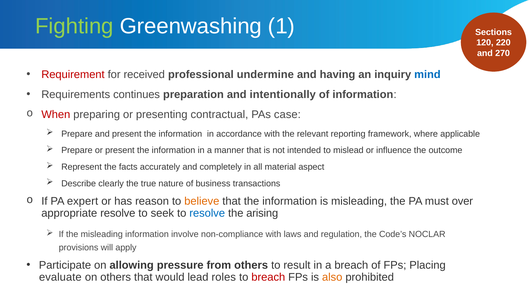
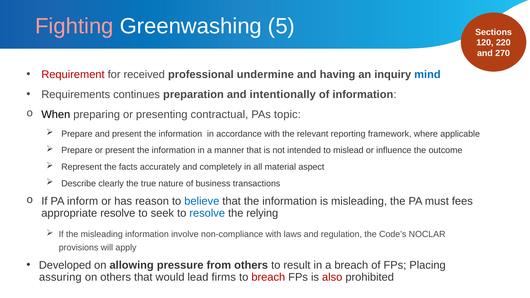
Fighting colour: light green -> pink
1: 1 -> 5
When colour: red -> black
case: case -> topic
expert: expert -> inform
believe colour: orange -> blue
over: over -> fees
arising: arising -> relying
Participate: Participate -> Developed
evaluate: evaluate -> assuring
roles: roles -> firms
also colour: orange -> red
